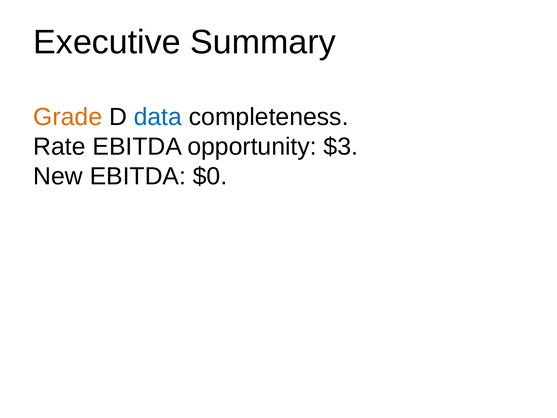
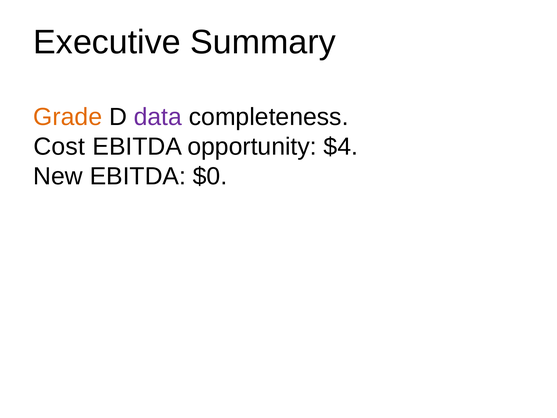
data colour: blue -> purple
Rate: Rate -> Cost
$3: $3 -> $4
